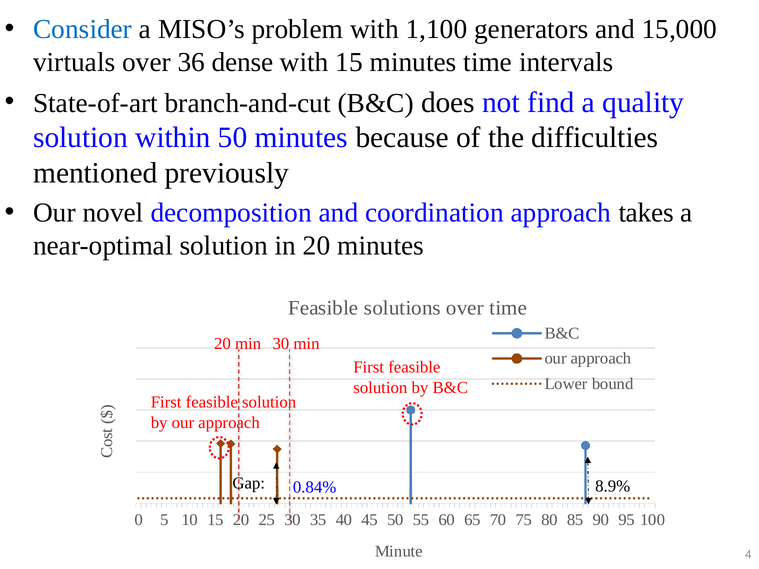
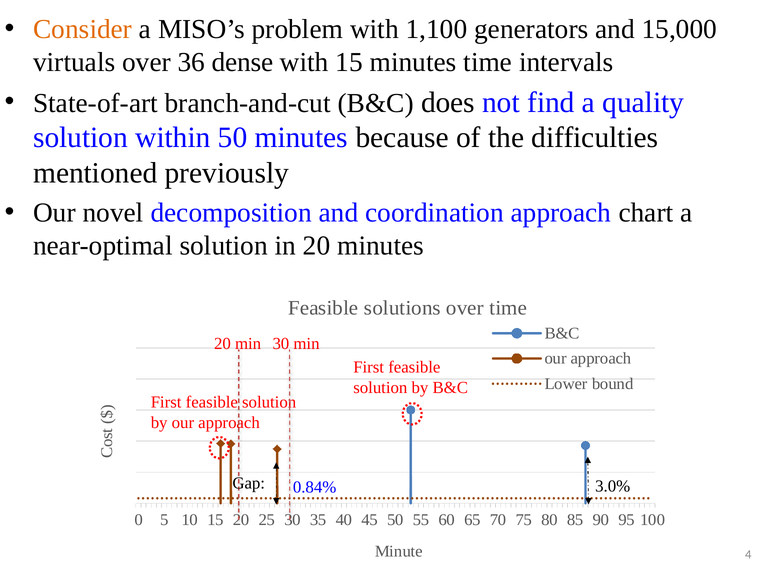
Consider colour: blue -> orange
takes: takes -> chart
8.9%: 8.9% -> 3.0%
